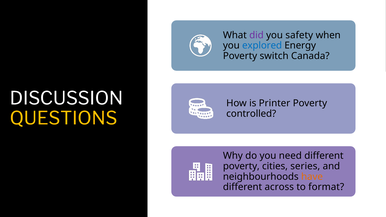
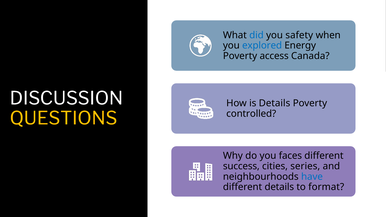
did colour: purple -> blue
switch: switch -> access
is Printer: Printer -> Details
need: need -> faces
poverty at (241, 166): poverty -> success
have colour: orange -> blue
different across: across -> details
